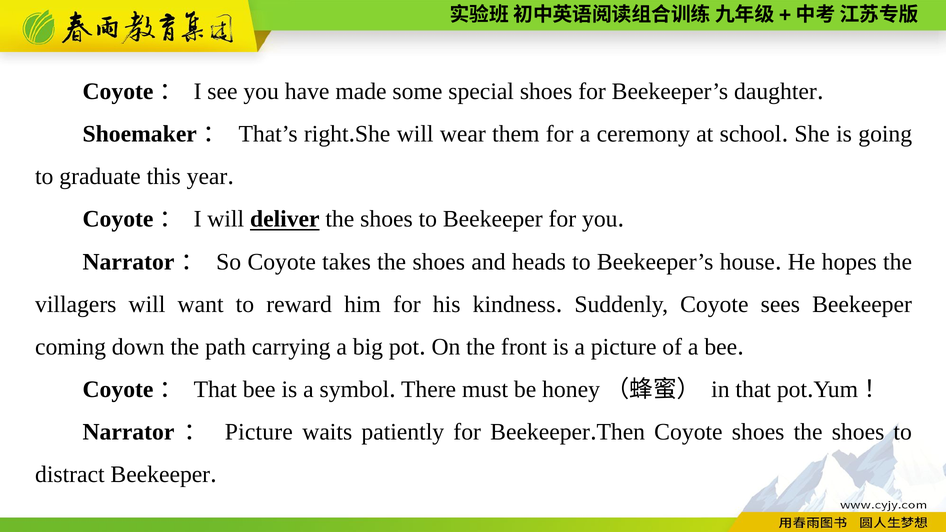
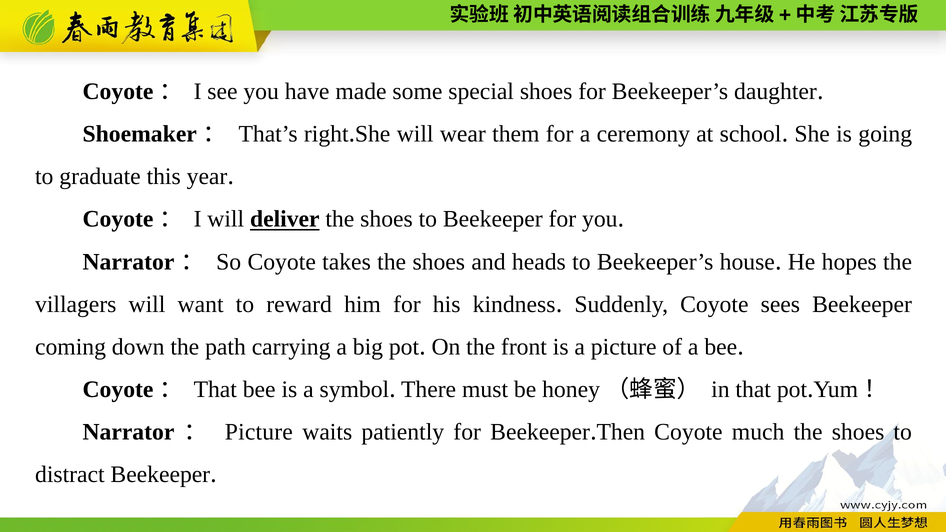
Coyote shoes: shoes -> much
